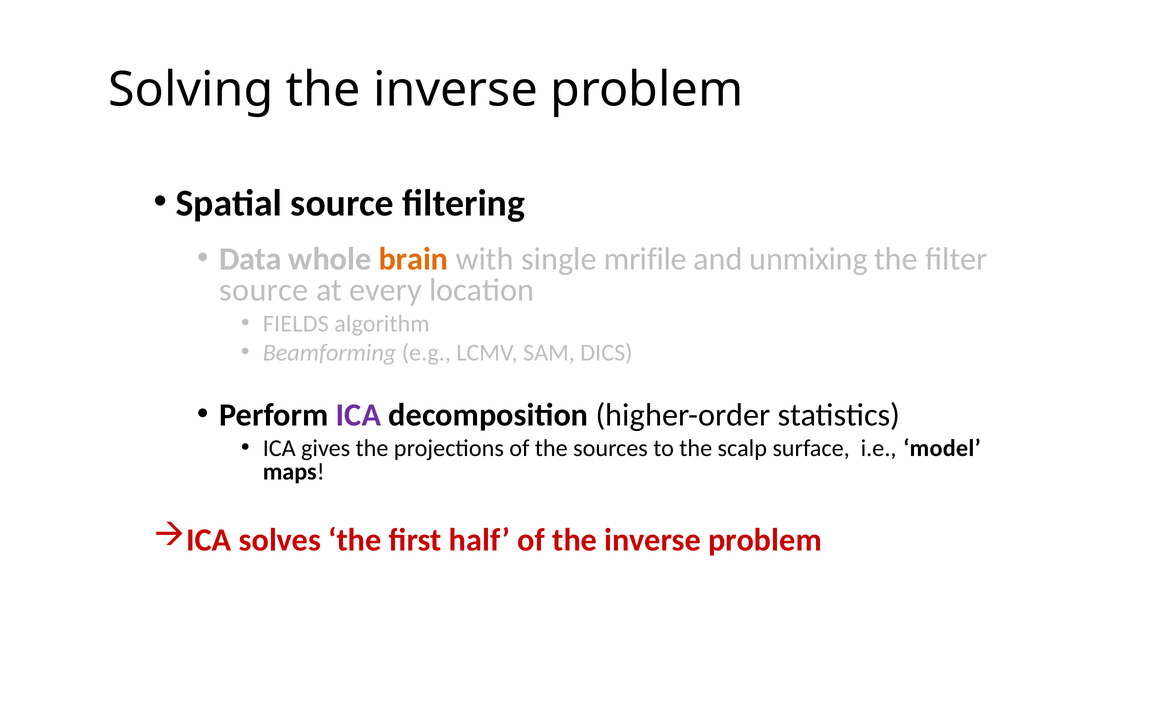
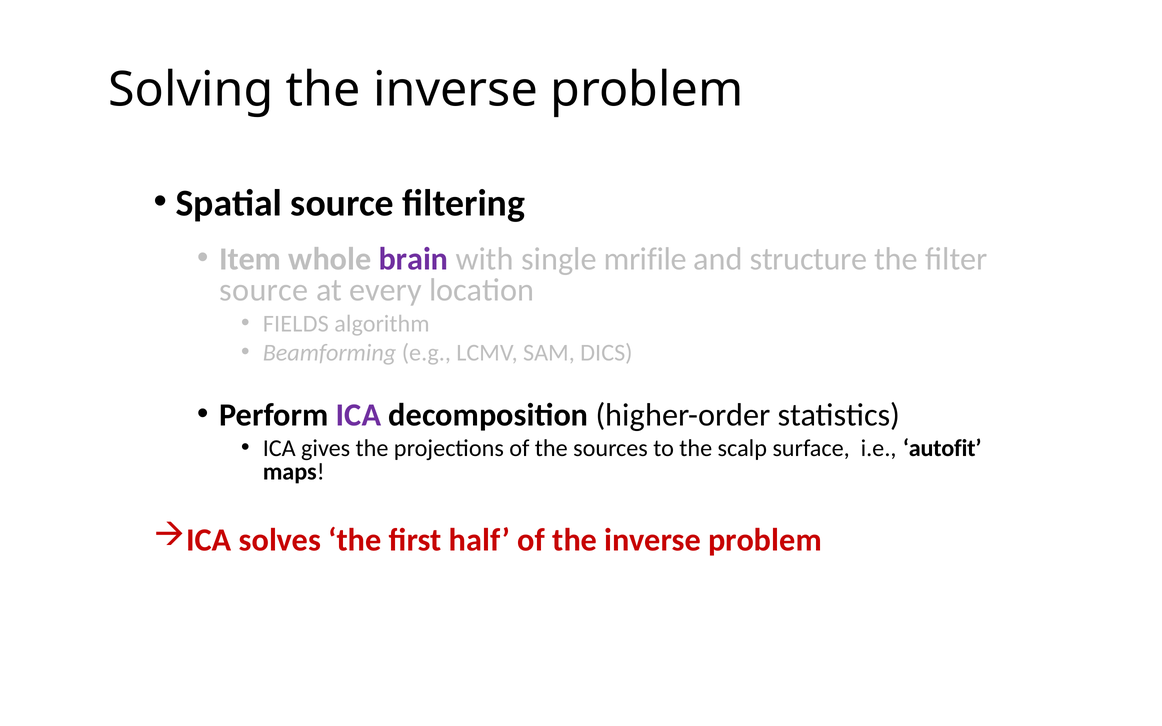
Data: Data -> Item
brain colour: orange -> purple
unmixing: unmixing -> structure
model: model -> autofit
